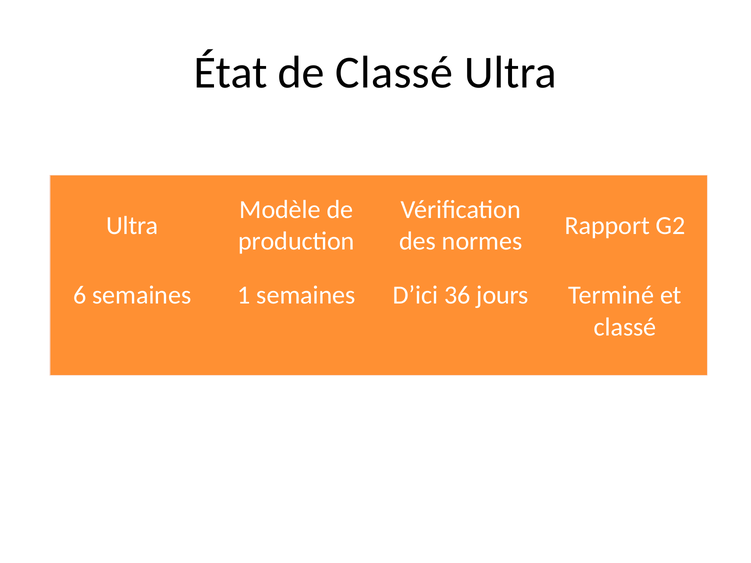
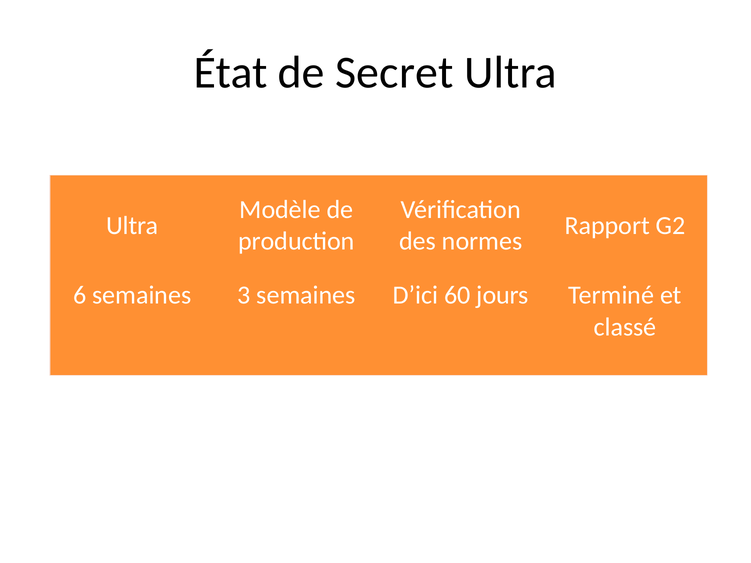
de Classé: Classé -> Secret
1: 1 -> 3
36: 36 -> 60
